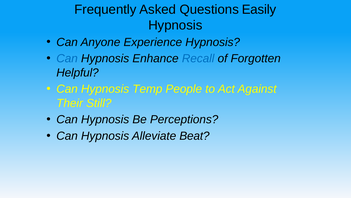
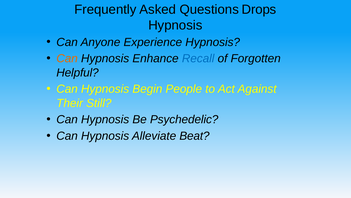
Easily: Easily -> Drops
Can at (67, 58) colour: blue -> orange
Temp: Temp -> Begin
Perceptions: Perceptions -> Psychedelic
